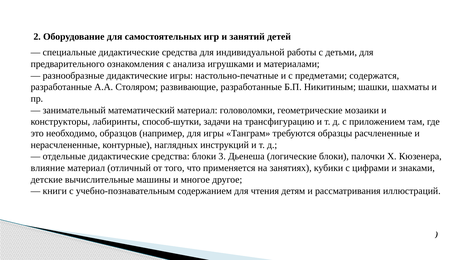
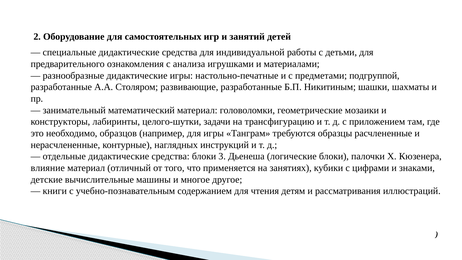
содержатся: содержатся -> подгруппой
способ-шутки: способ-шутки -> целого-шутки
